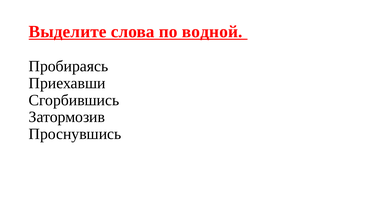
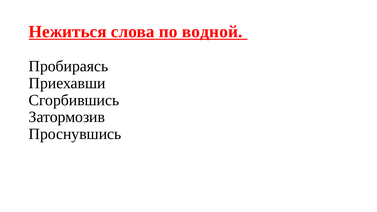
Выделите: Выделите -> Нежиться
